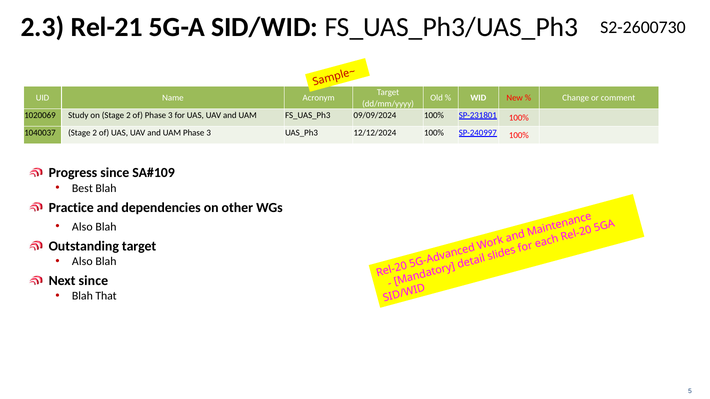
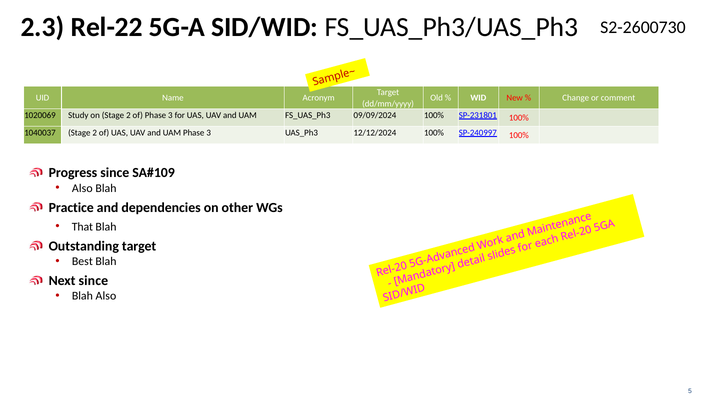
Rel-21: Rel-21 -> Rel-22
Best at (82, 188): Best -> Also
Also at (82, 227): Also -> That
Also at (82, 262): Also -> Best
Blah That: That -> Also
